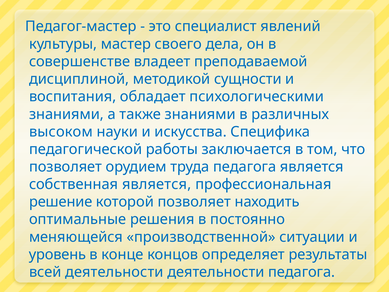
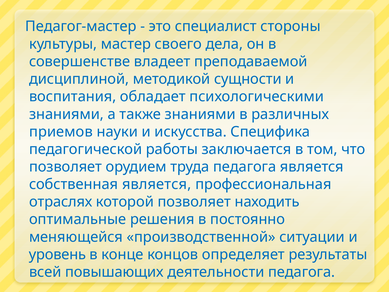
явлений: явлений -> стороны
высоком: высоком -> приемов
решение: решение -> отраслях
всей деятельности: деятельности -> повышающих
